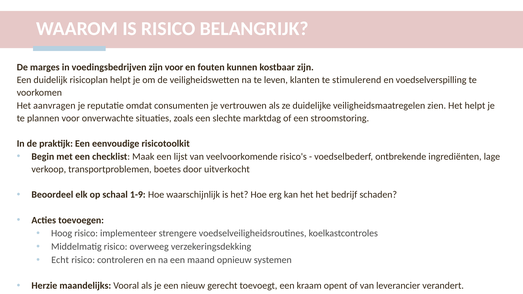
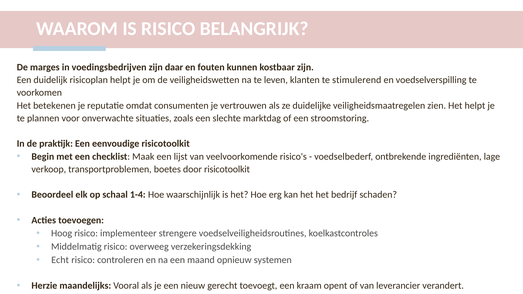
zijn voor: voor -> daar
aanvragen: aanvragen -> betekenen
door uitverkocht: uitverkocht -> risicotoolkit
1-9: 1-9 -> 1-4
